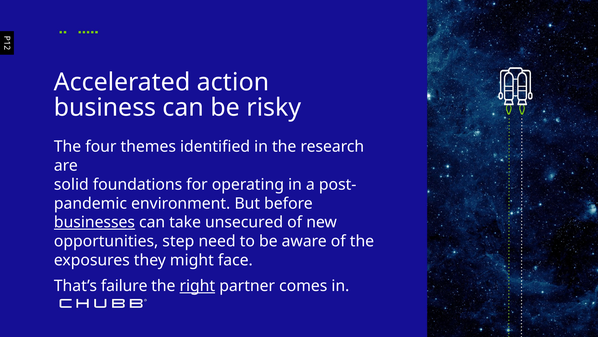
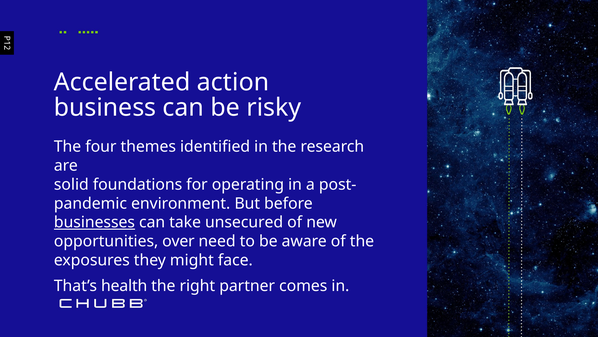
step: step -> over
failure: failure -> health
right underline: present -> none
